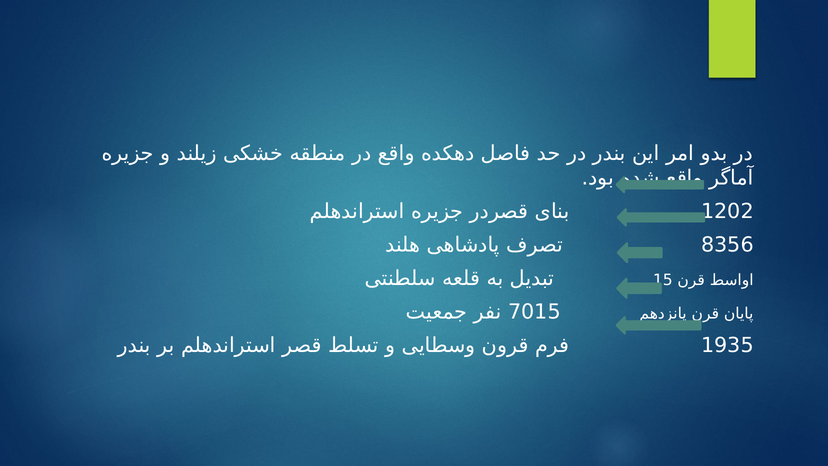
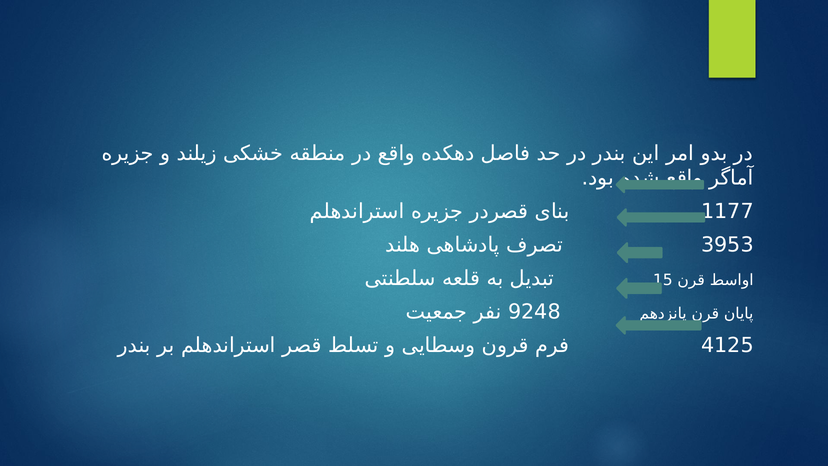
1202: 1202 -> 1177
8356: 8356 -> 3953
7015: 7015 -> 9248
1935: 1935 -> 4125
